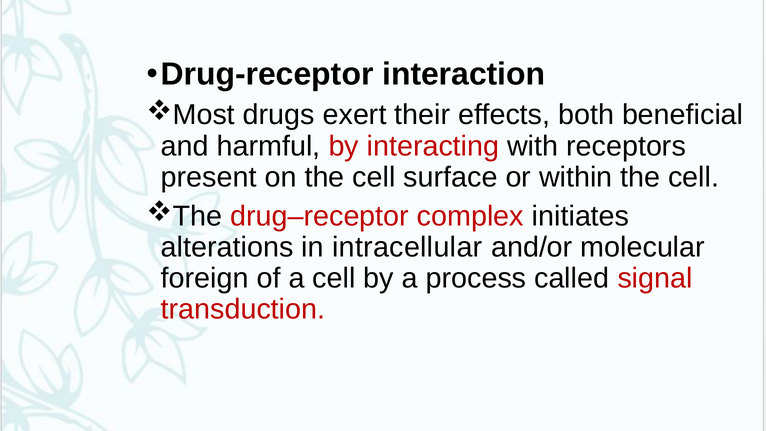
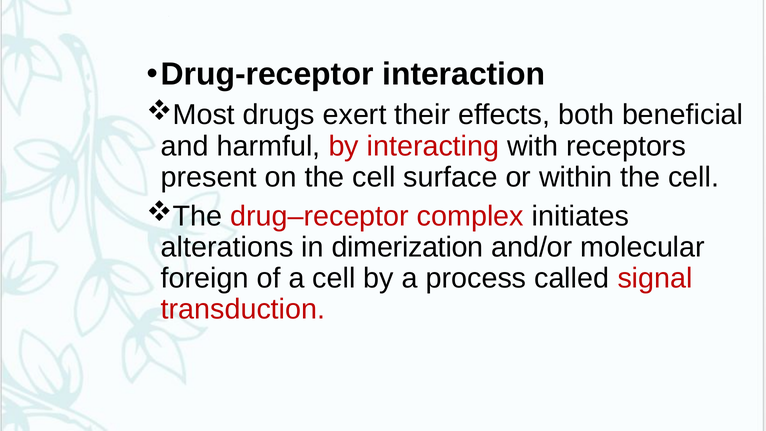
intracellular: intracellular -> dimerization
